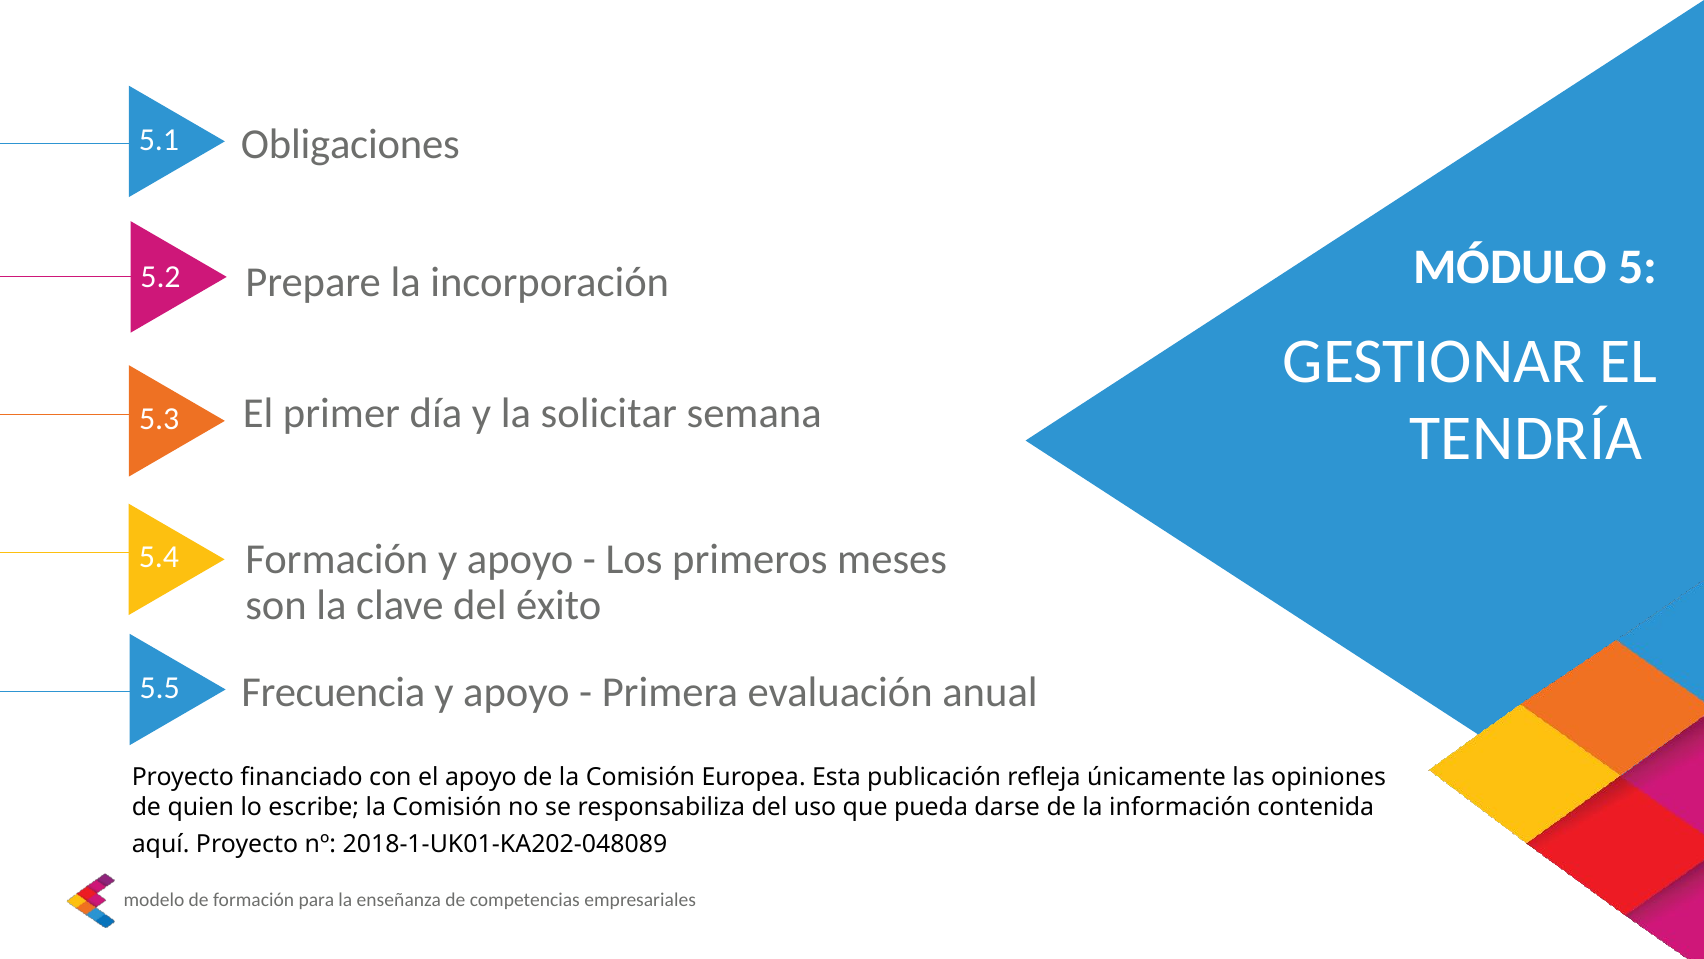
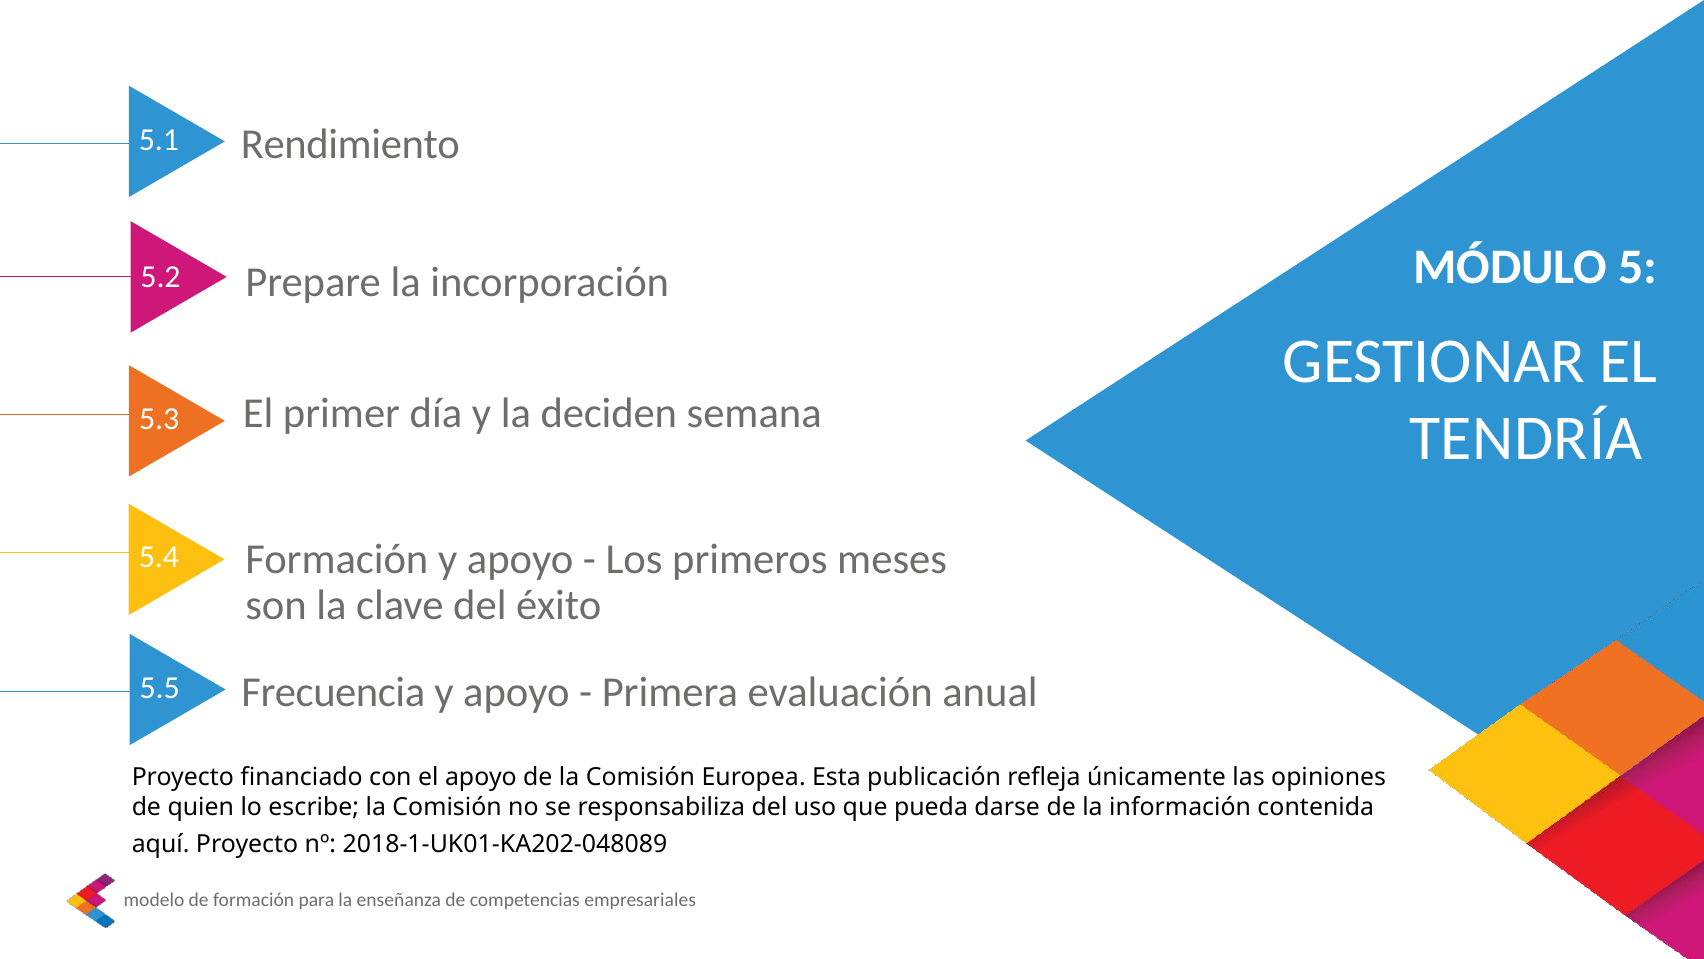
Obligaciones: Obligaciones -> Rendimiento
solicitar: solicitar -> deciden
